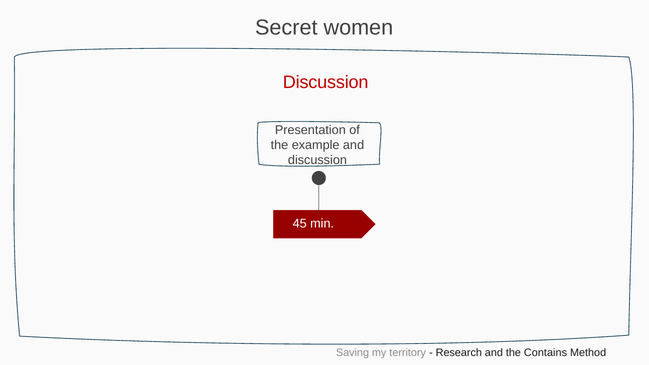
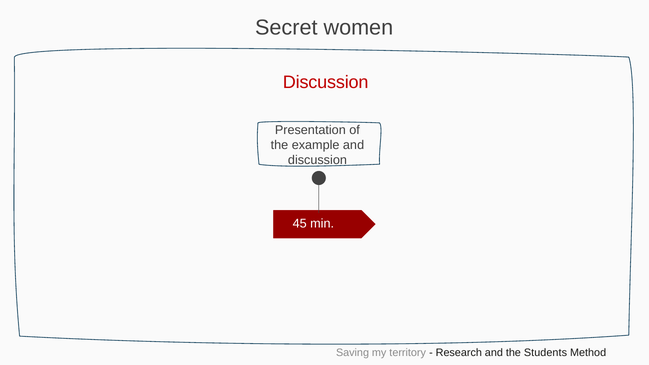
Contains: Contains -> Students
